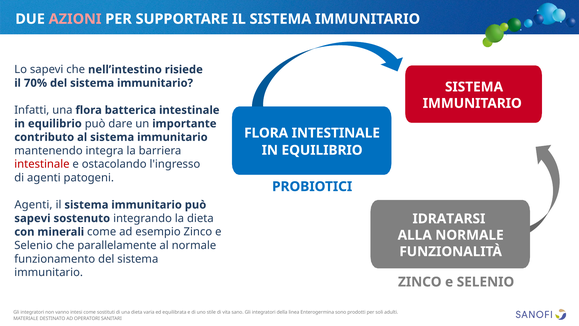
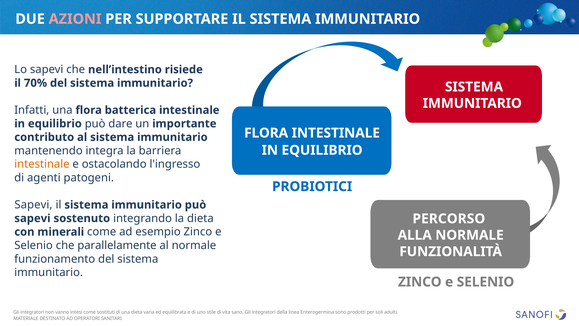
intestinale at (42, 164) colour: red -> orange
Agenti at (33, 205): Agenti -> Sapevi
IDRATARSI: IDRATARSI -> PERCORSO
